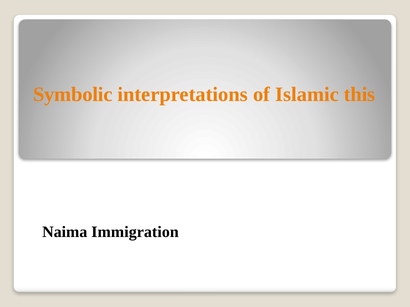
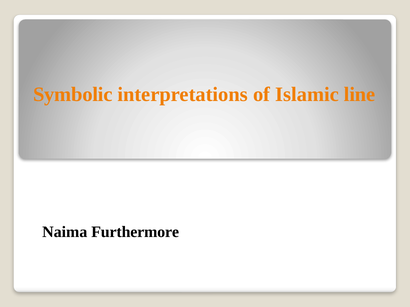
this: this -> line
Immigration: Immigration -> Furthermore
